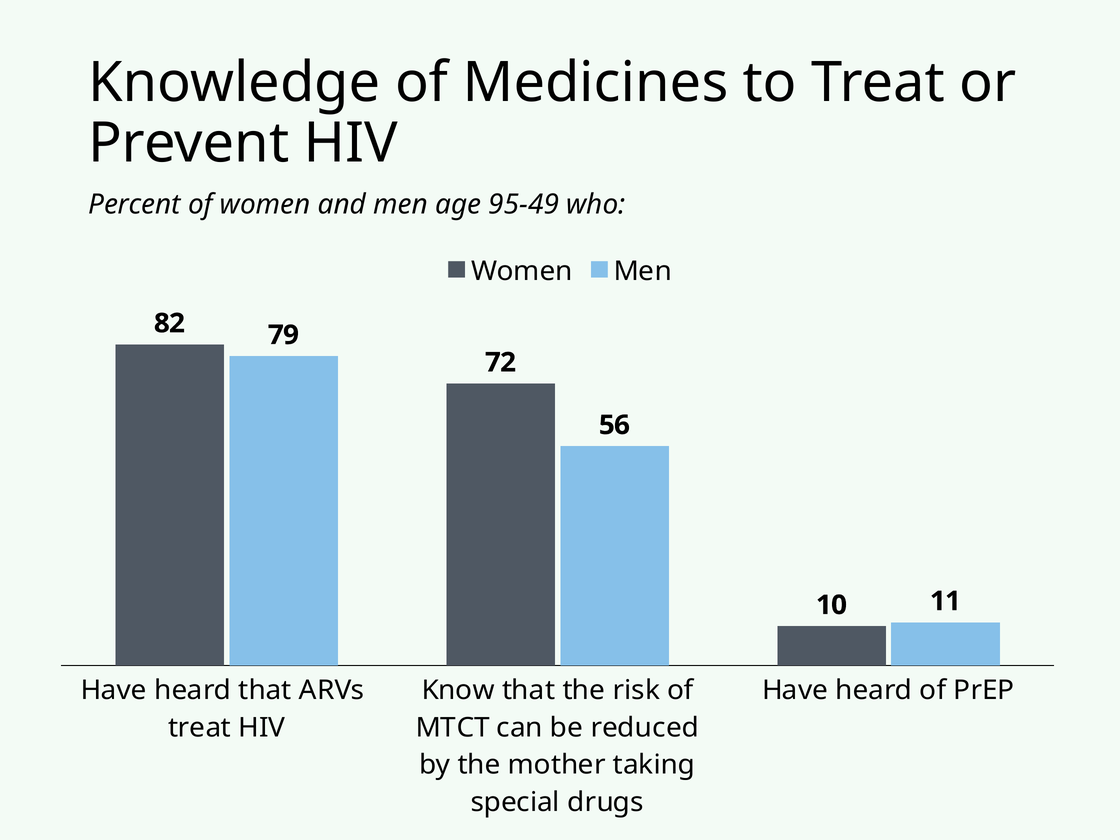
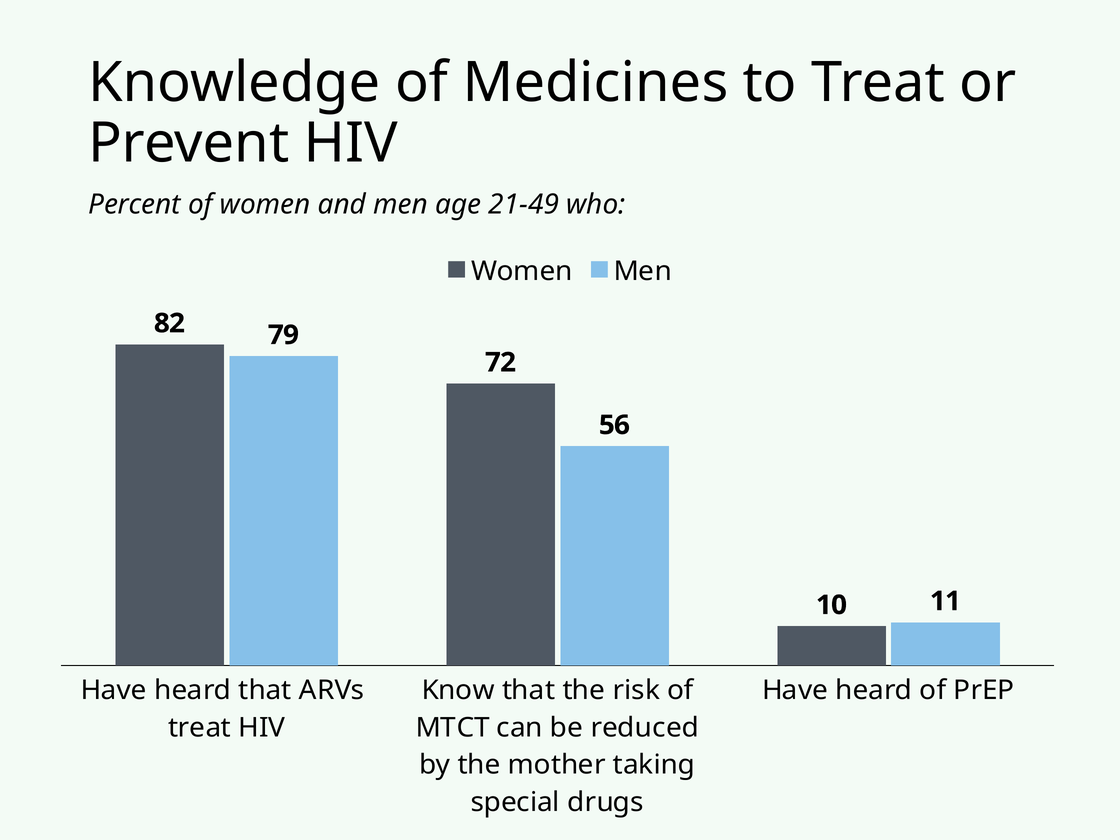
95-49: 95-49 -> 21-49
